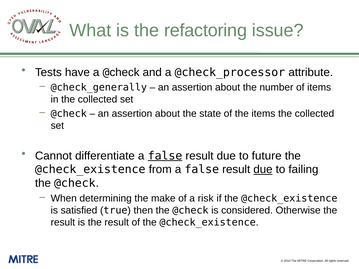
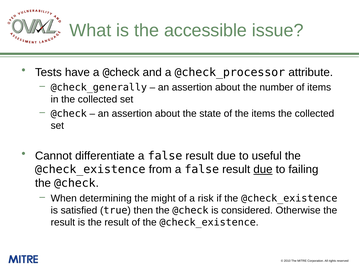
refactoring: refactoring -> accessible
false at (165, 156) underline: present -> none
future: future -> useful
make: make -> might
